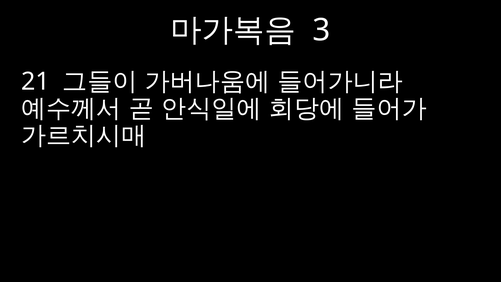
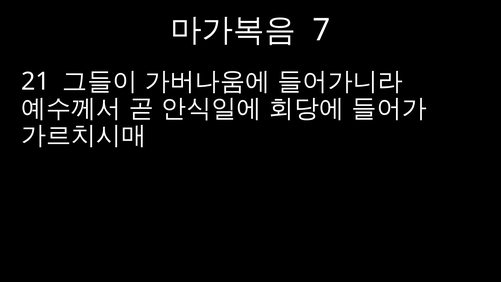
3: 3 -> 7
